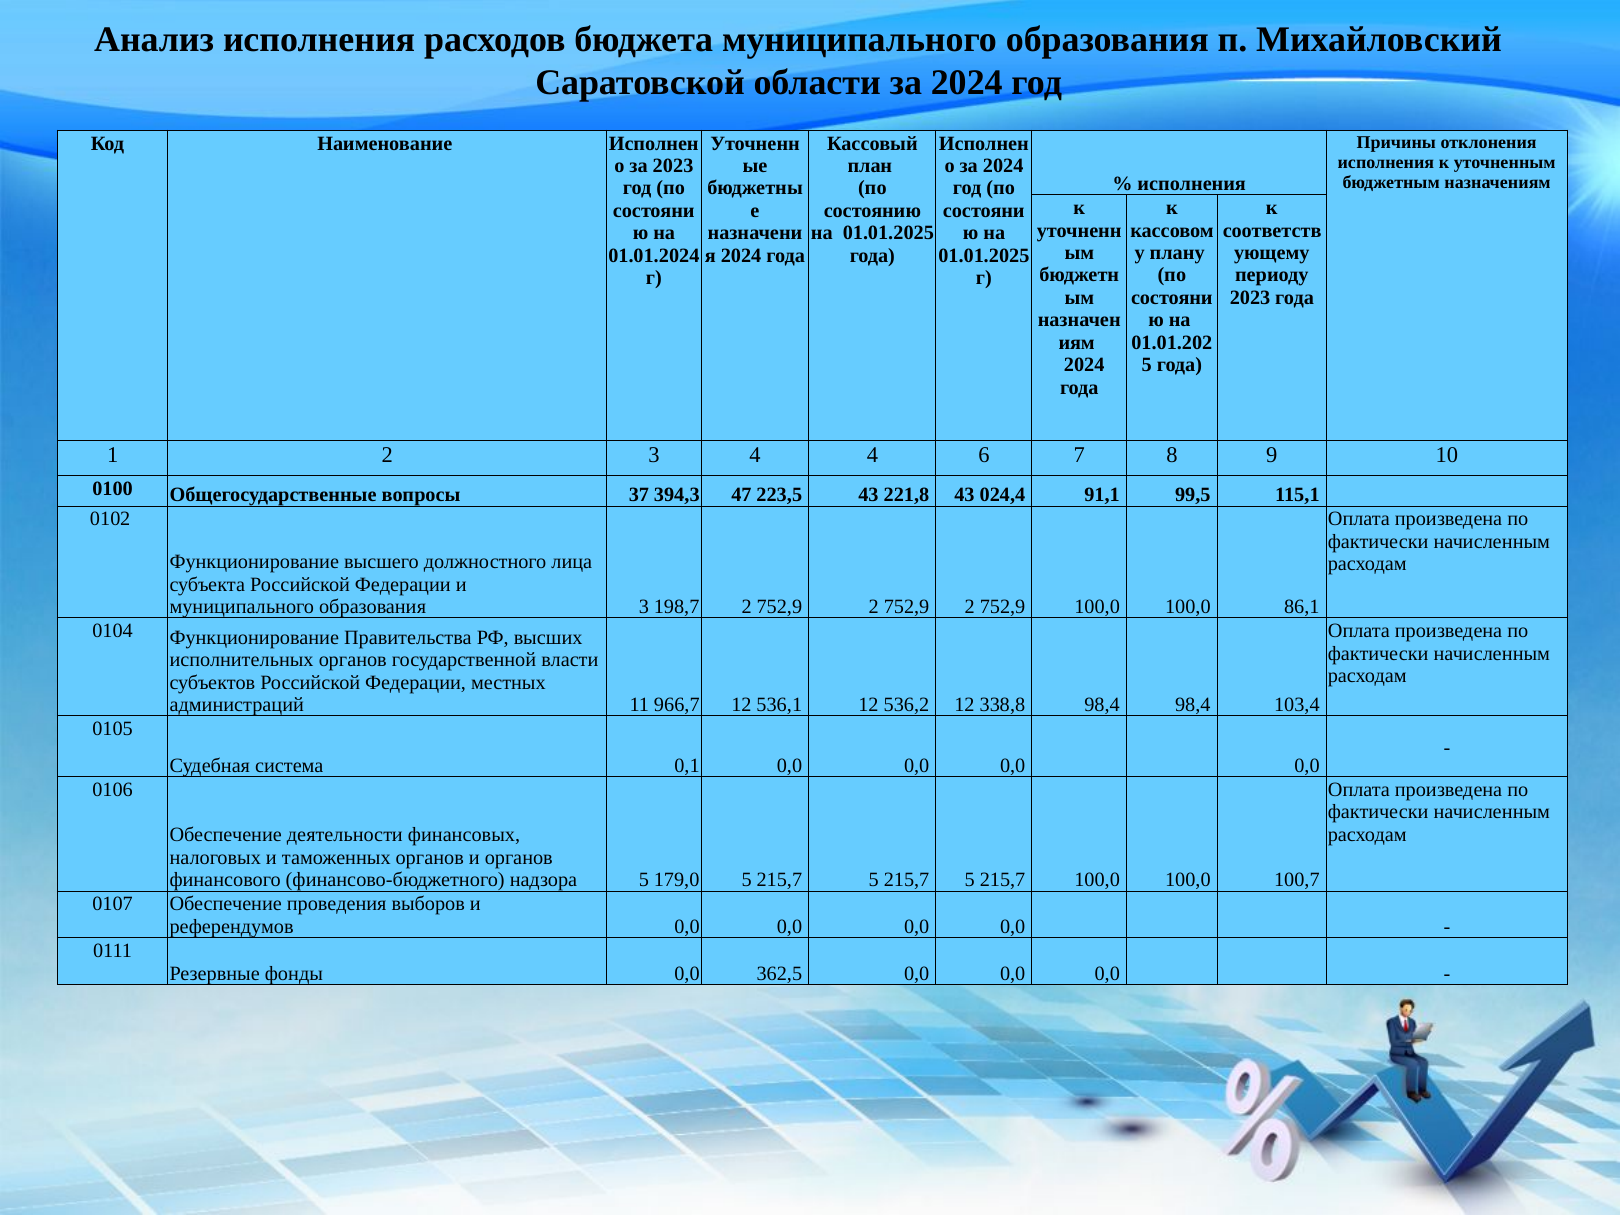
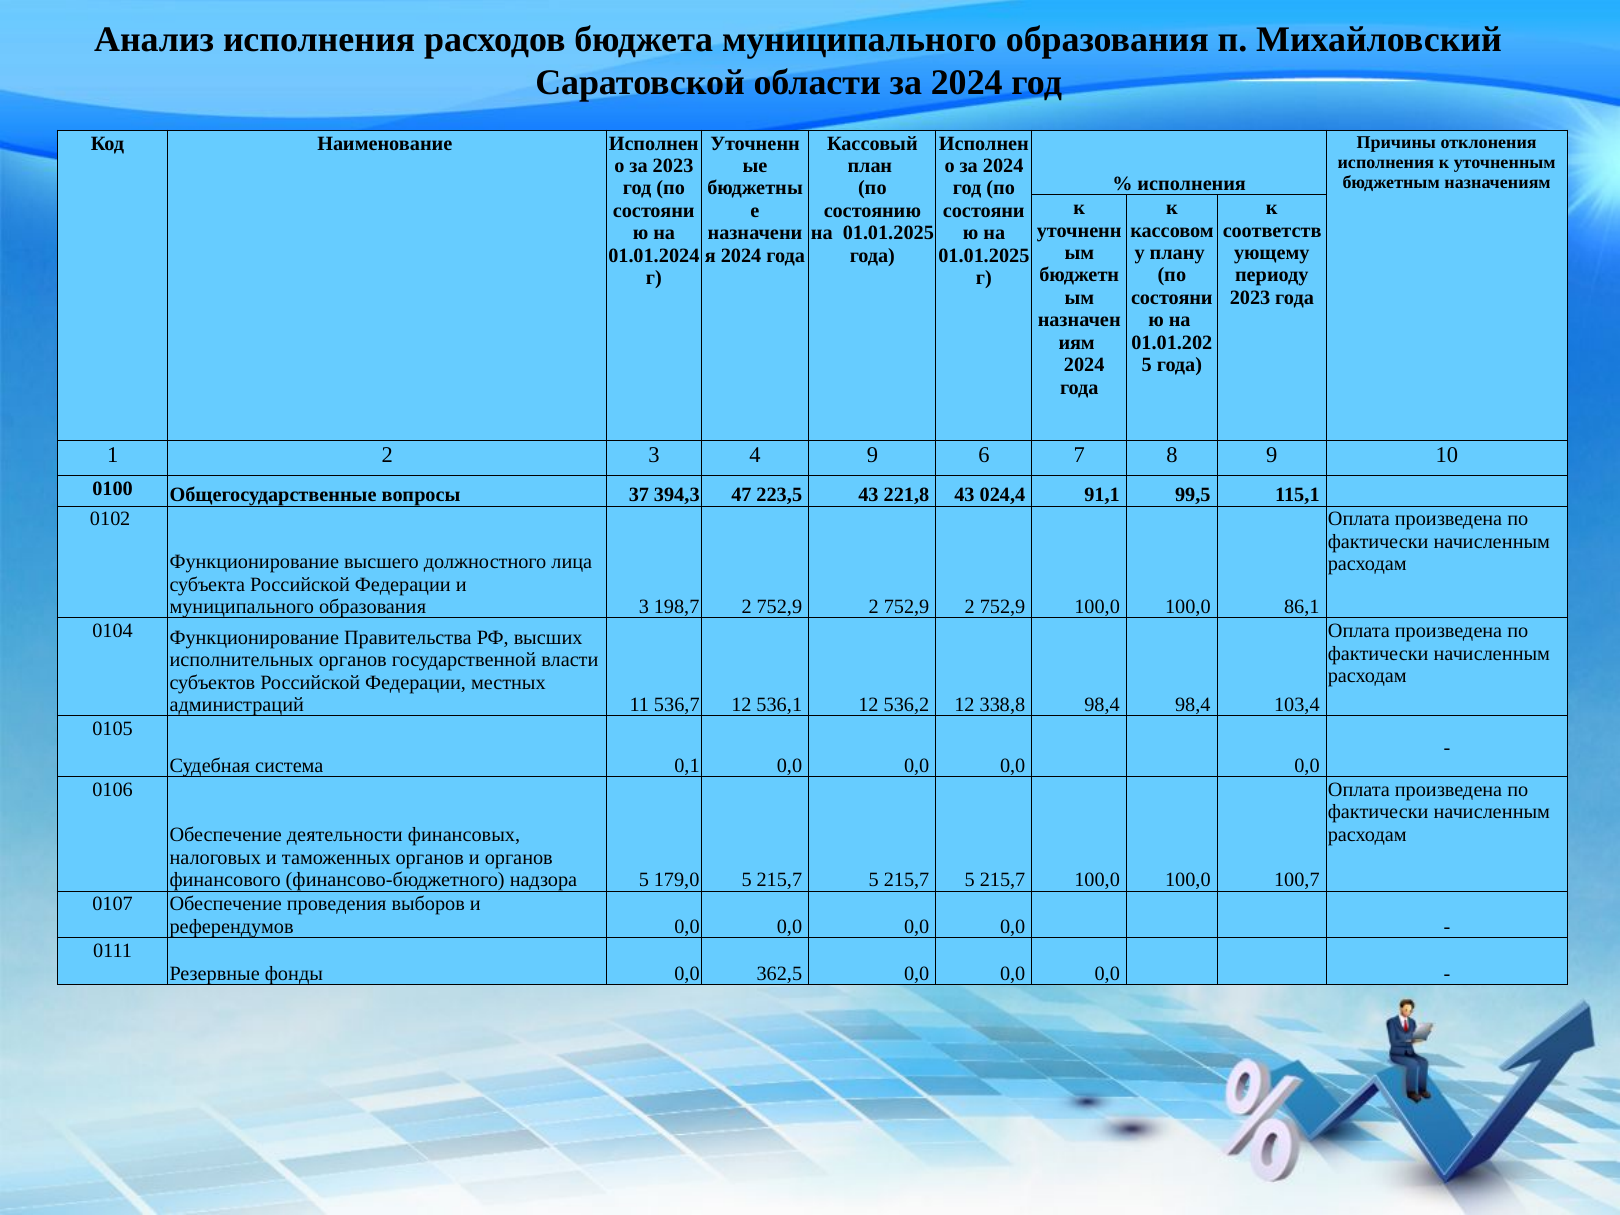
4 4: 4 -> 9
966,7: 966,7 -> 536,7
